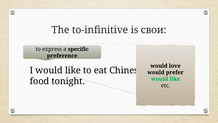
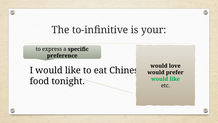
свои: свои -> your
